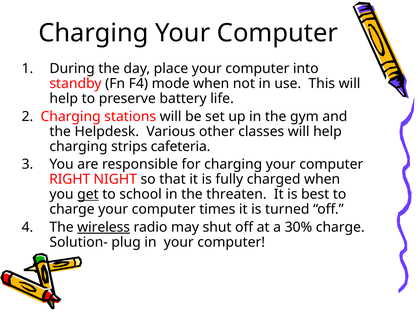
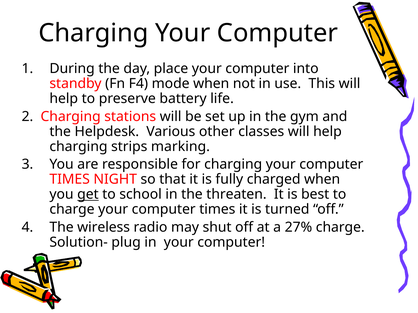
cafeteria: cafeteria -> marking
RIGHT at (70, 180): RIGHT -> TIMES
wireless underline: present -> none
30%: 30% -> 27%
